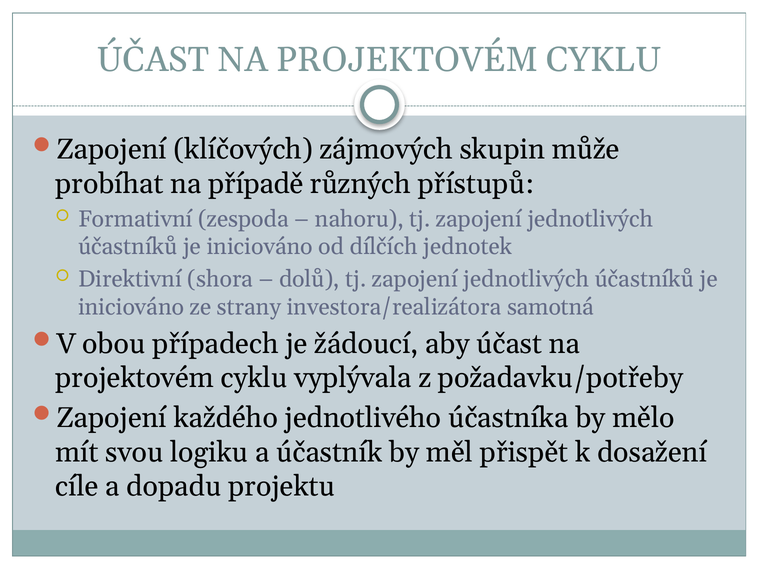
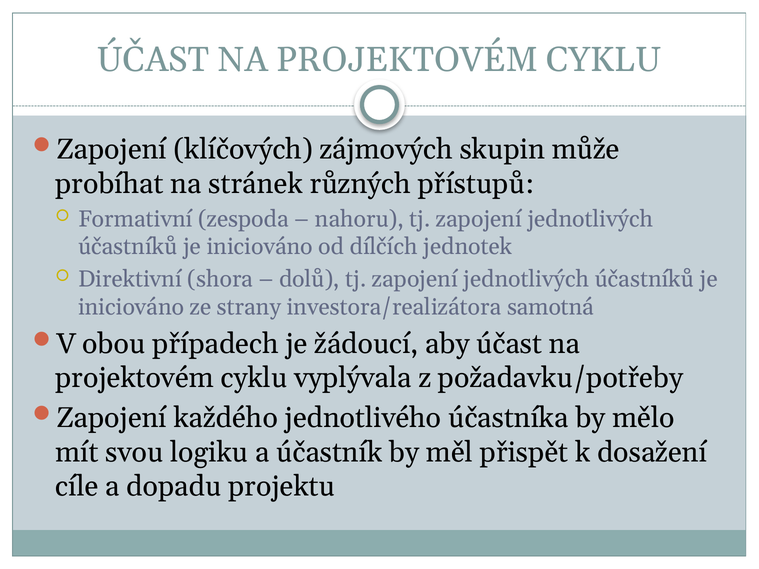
případě: případě -> stránek
